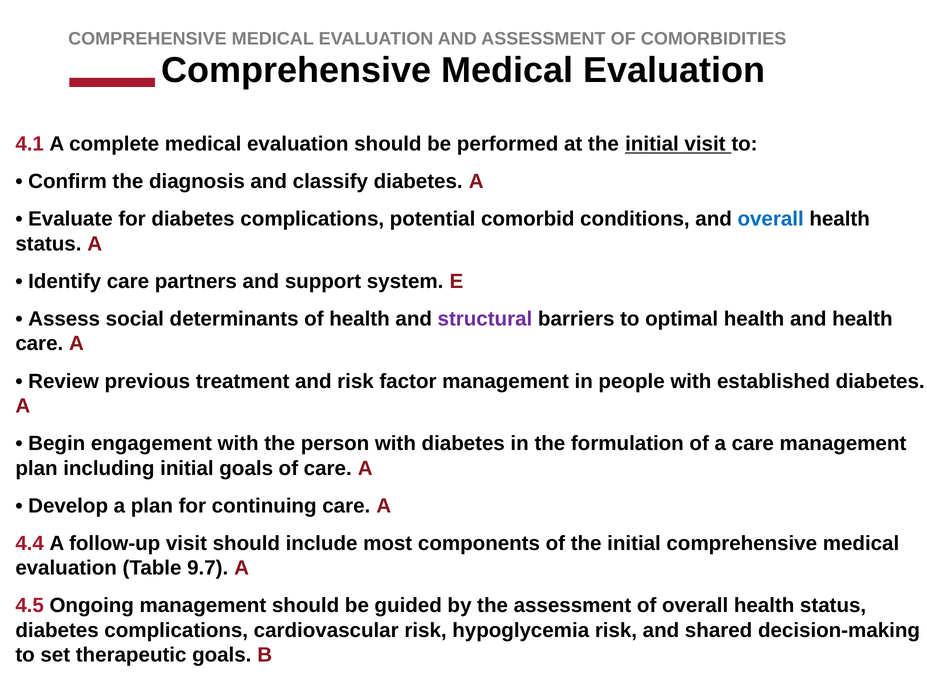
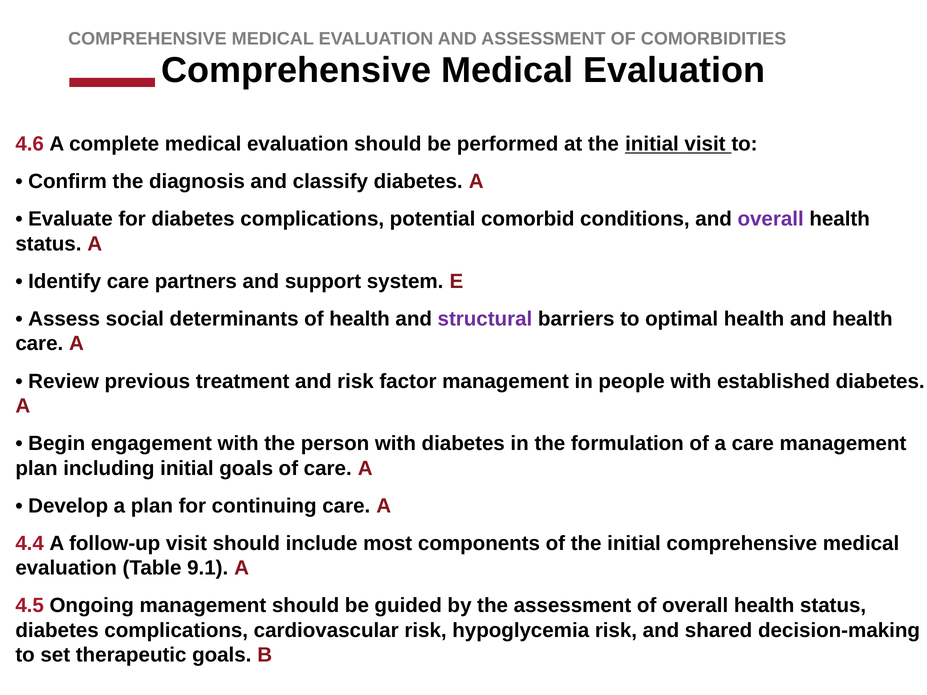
4.1: 4.1 -> 4.6
overall at (771, 219) colour: blue -> purple
9.7: 9.7 -> 9.1
